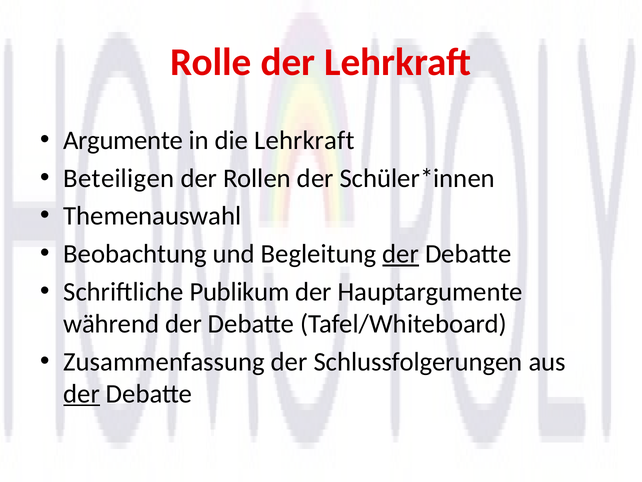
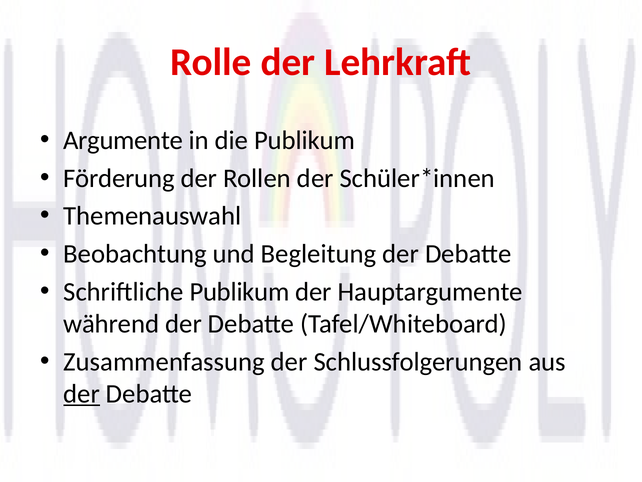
die Lehrkraft: Lehrkraft -> Publikum
Beteiligen: Beteiligen -> Förderung
der at (401, 254) underline: present -> none
